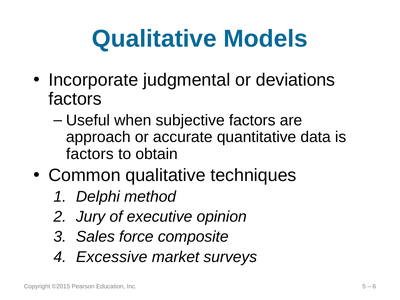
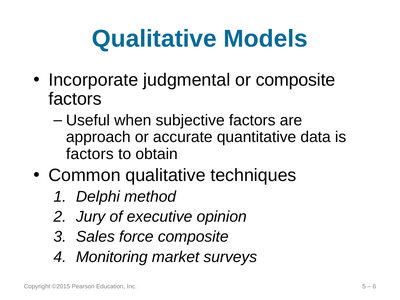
or deviations: deviations -> composite
Excessive: Excessive -> Monitoring
